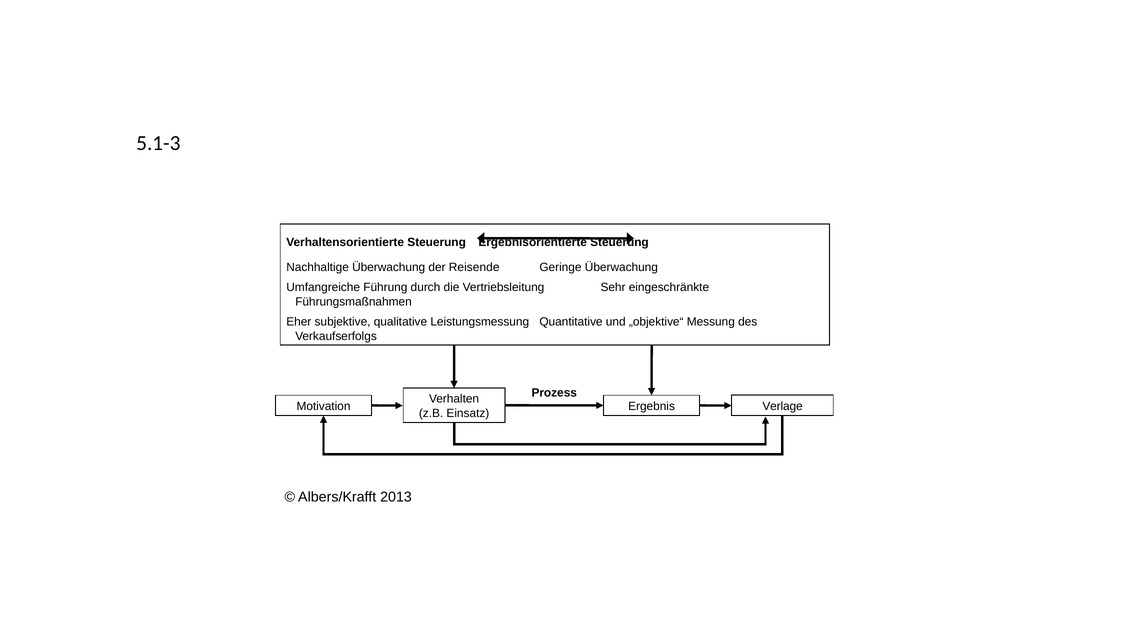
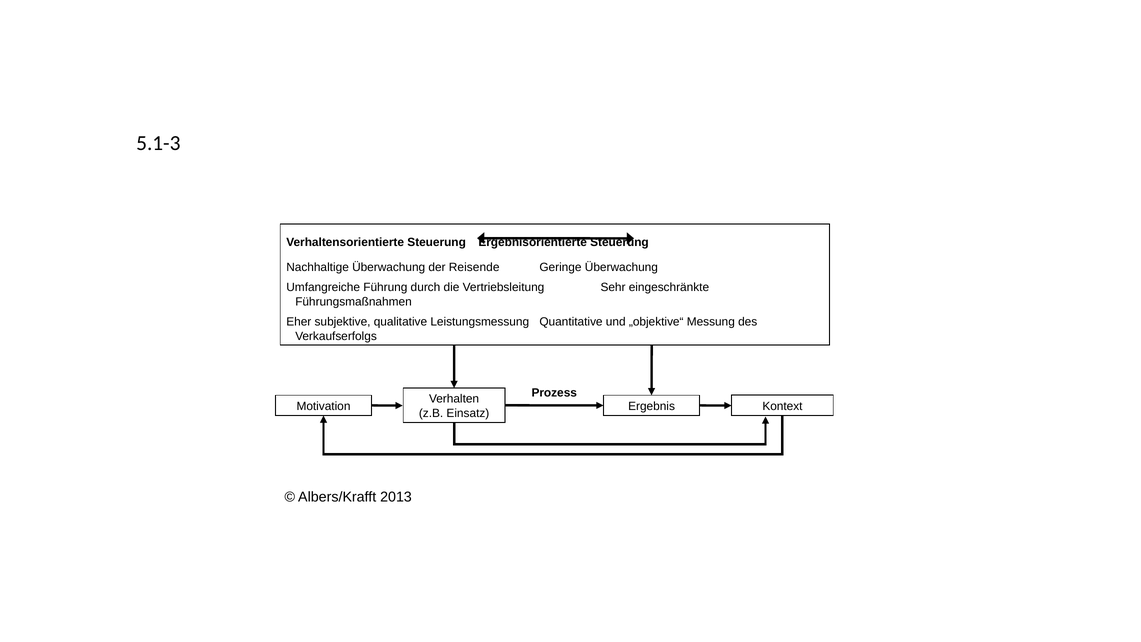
Verlage: Verlage -> Kontext
